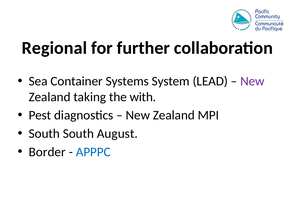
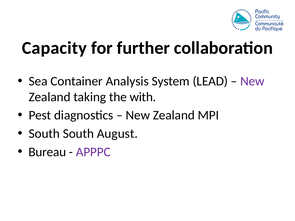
Regional: Regional -> Capacity
Systems: Systems -> Analysis
Border: Border -> Bureau
APPPC colour: blue -> purple
